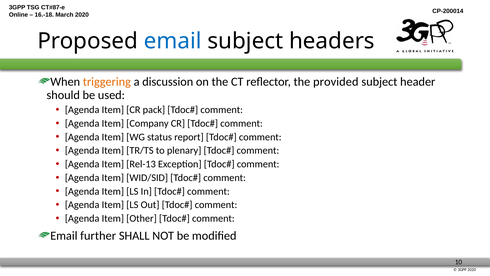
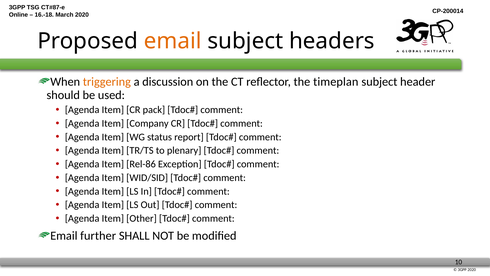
email at (173, 41) colour: blue -> orange
provided: provided -> timeplan
Rel-13: Rel-13 -> Rel-86
